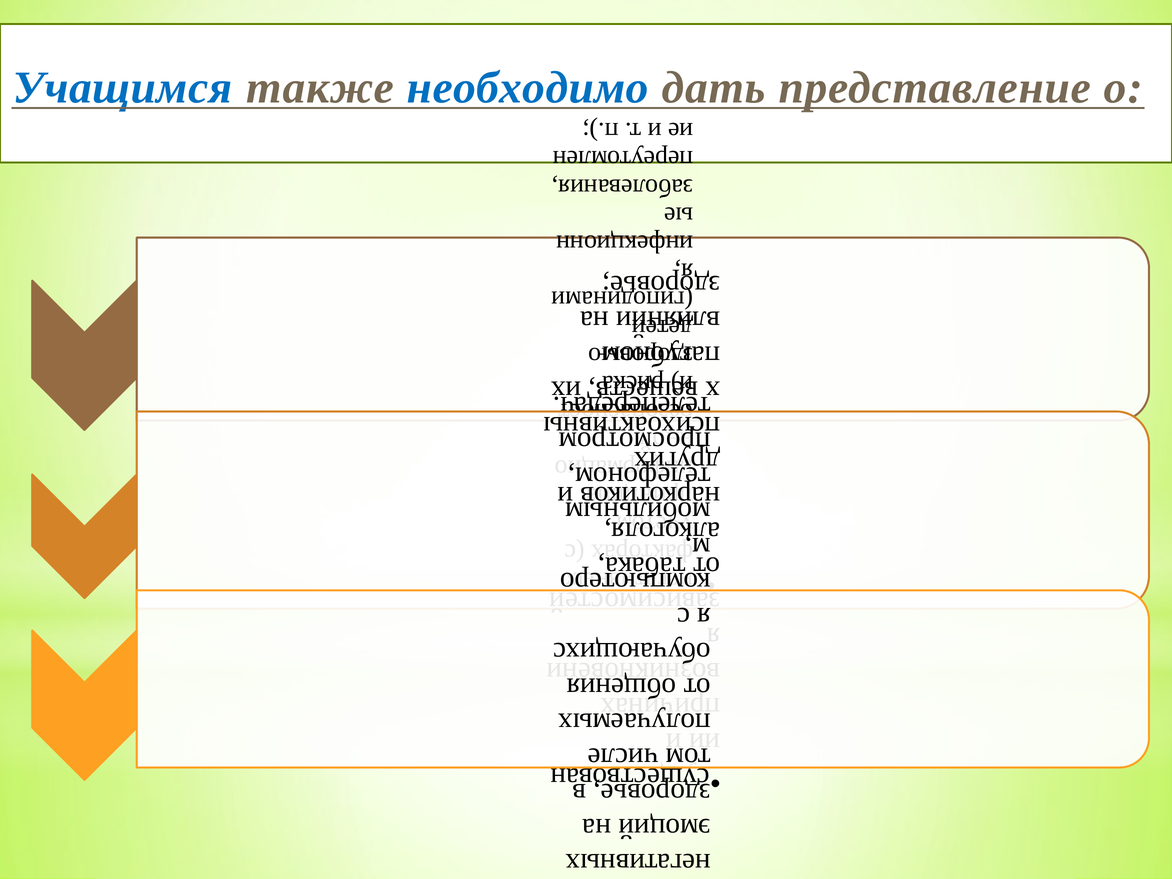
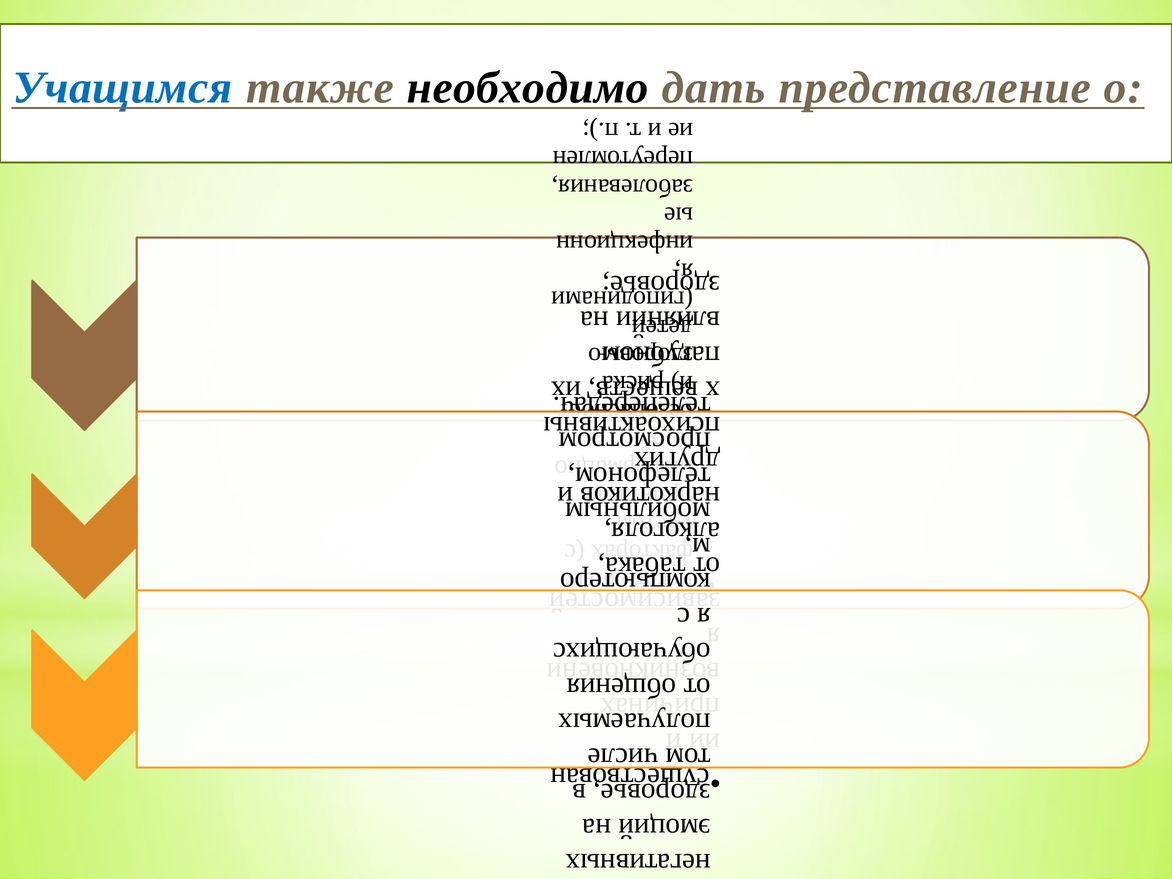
необходимо colour: blue -> black
